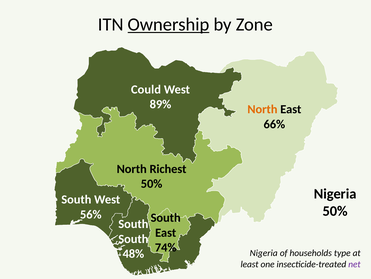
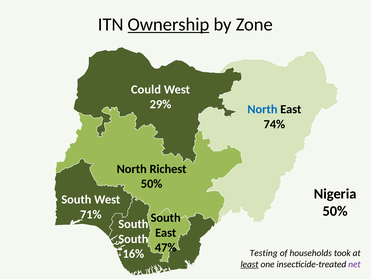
89%: 89% -> 29%
North at (262, 109) colour: orange -> blue
66%: 66% -> 74%
56%: 56% -> 71%
74%: 74% -> 47%
48%: 48% -> 16%
Nigeria at (264, 252): Nigeria -> Testing
type: type -> took
least underline: none -> present
